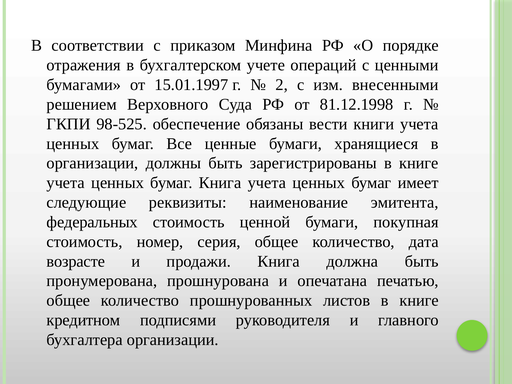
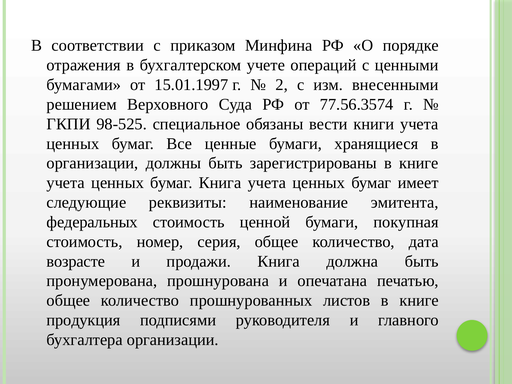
81.12.1998: 81.12.1998 -> 77.56.3574
обеспечение: обеспечение -> специальное
кредитном: кредитном -> продукция
